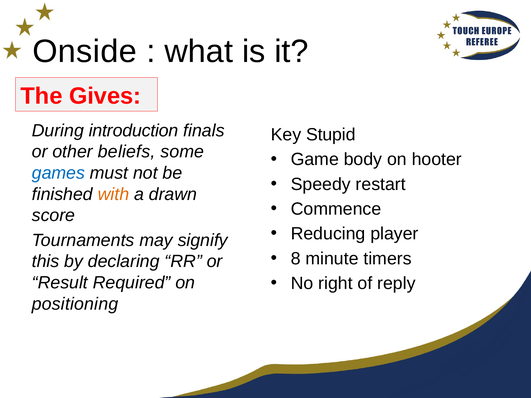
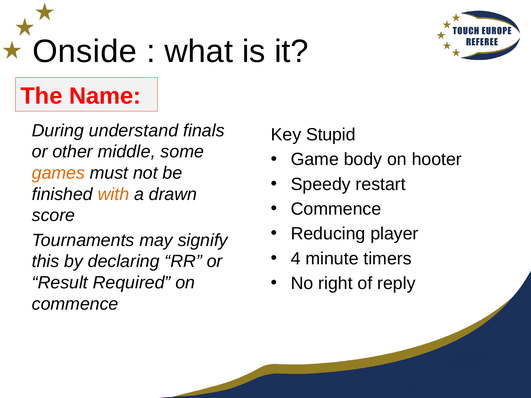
Gives: Gives -> Name
introduction: introduction -> understand
beliefs: beliefs -> middle
games colour: blue -> orange
8: 8 -> 4
positioning at (75, 304): positioning -> commence
